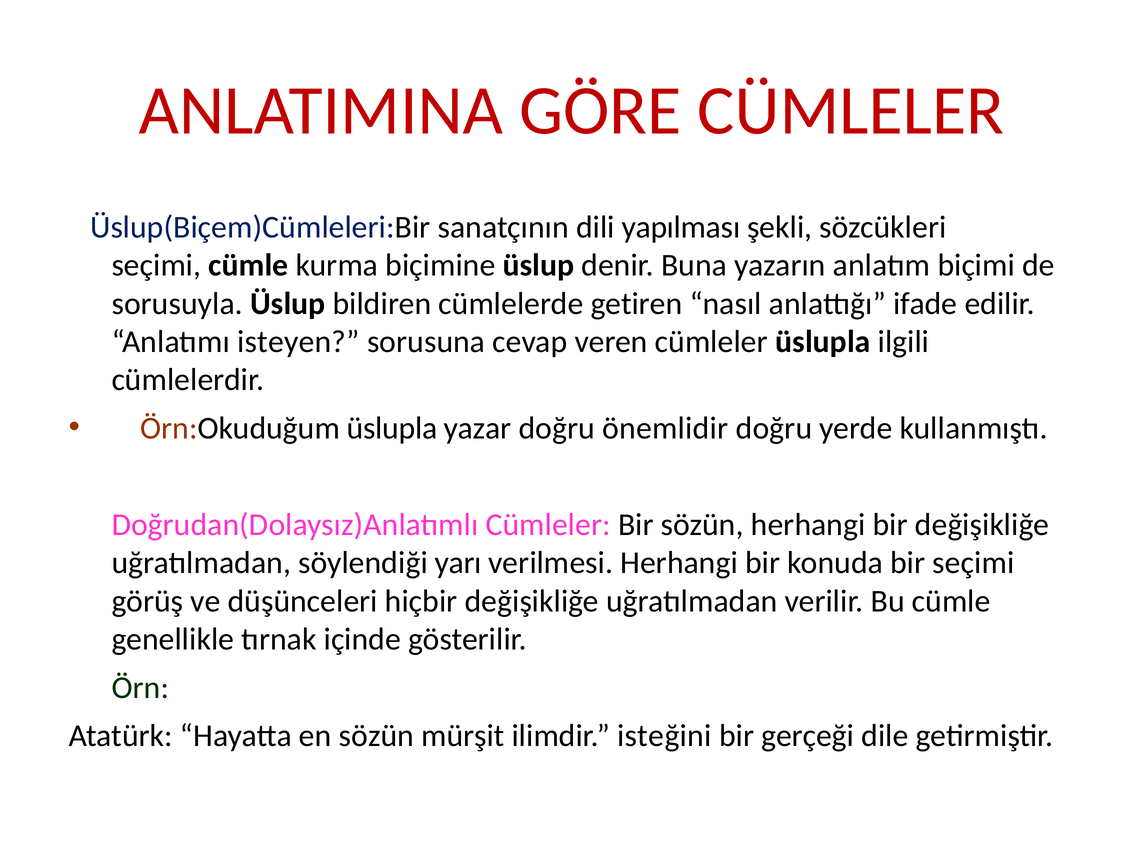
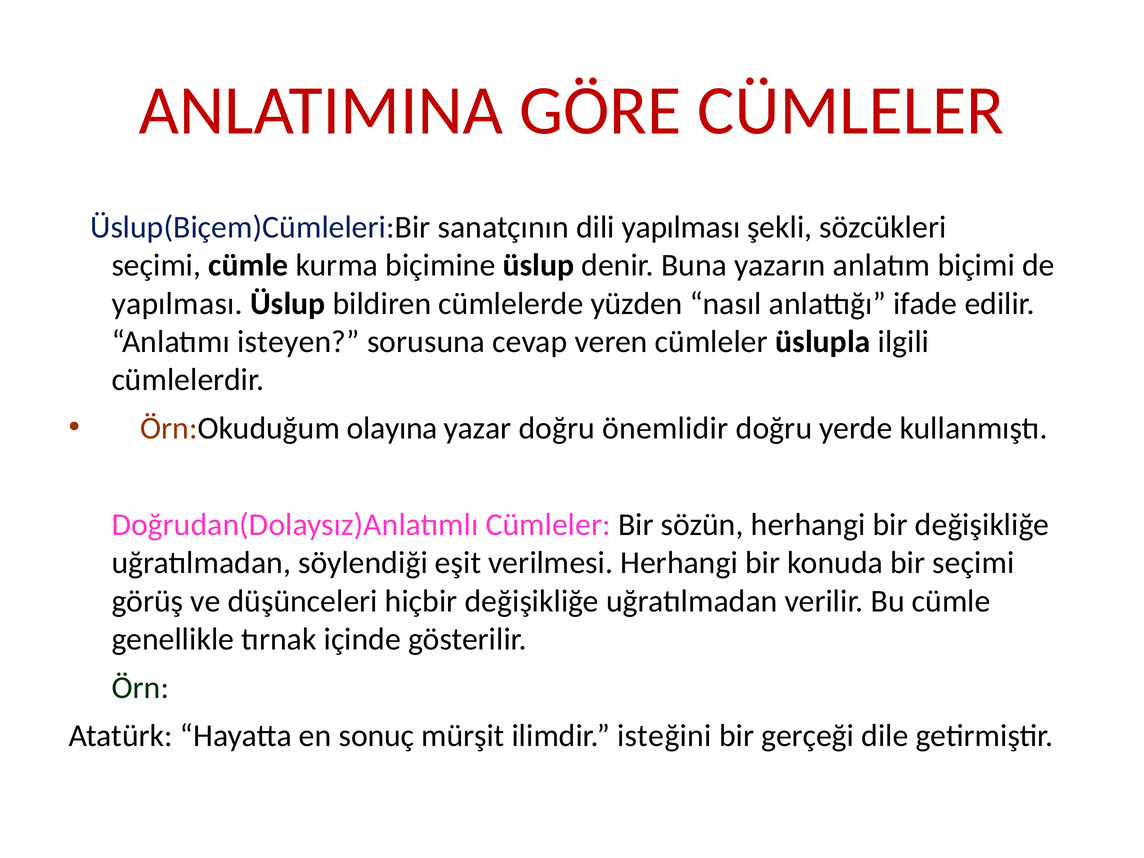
sorusuyla at (177, 304): sorusuyla -> yapılması
getiren: getiren -> yüzden
Örn:Okuduğum üslupla: üslupla -> olayına
yarı: yarı -> eşit
en sözün: sözün -> sonuç
